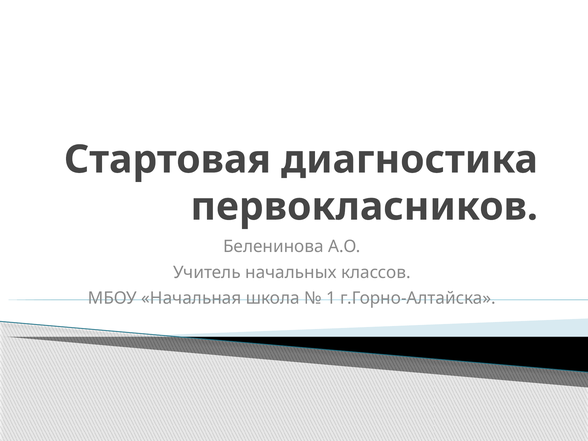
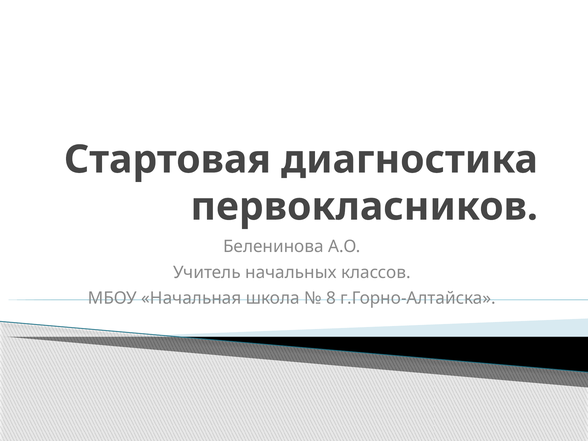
1: 1 -> 8
